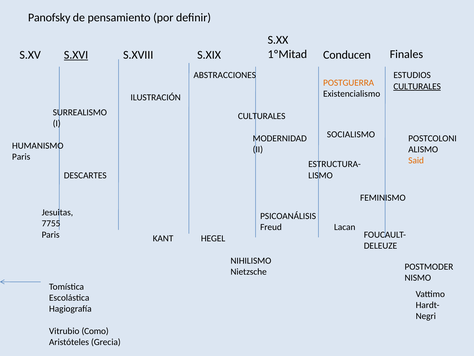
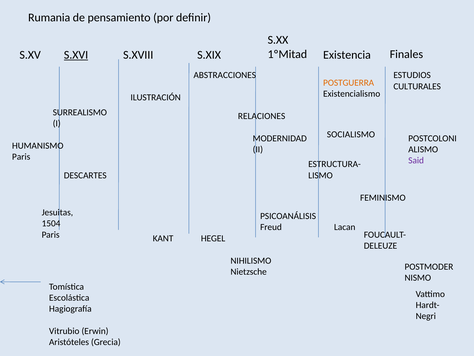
Panofsky: Panofsky -> Rumania
Conducen: Conducen -> Existencia
CULTURALES at (417, 86) underline: present -> none
CULTURALES at (262, 116): CULTURALES -> RELACIONES
Said colour: orange -> purple
7755: 7755 -> 1504
Como: Como -> Erwin
